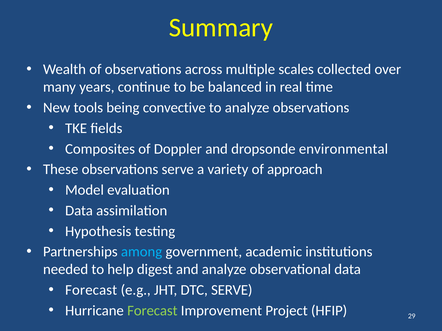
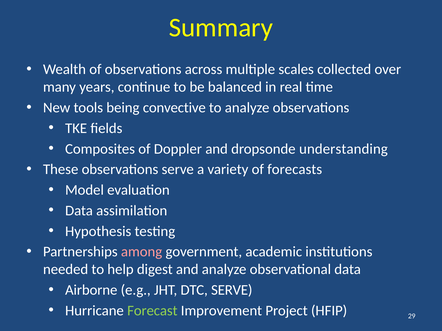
environmental: environmental -> understanding
approach: approach -> forecasts
among colour: light blue -> pink
Forecast at (91, 290): Forecast -> Airborne
